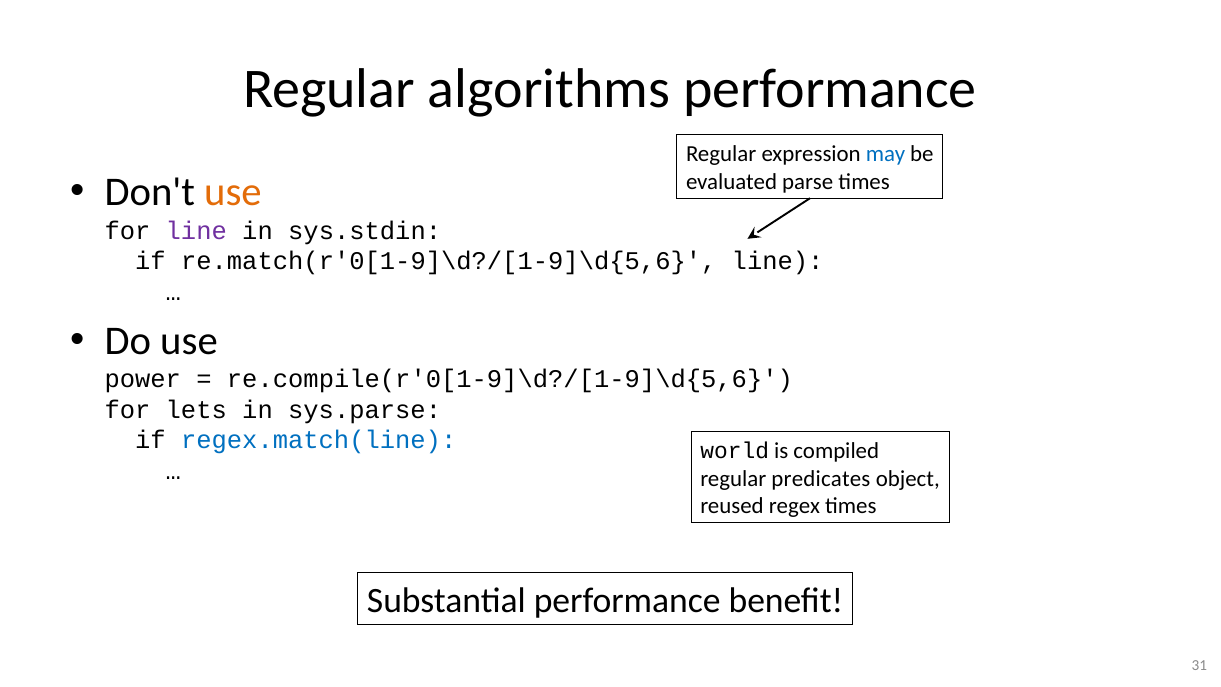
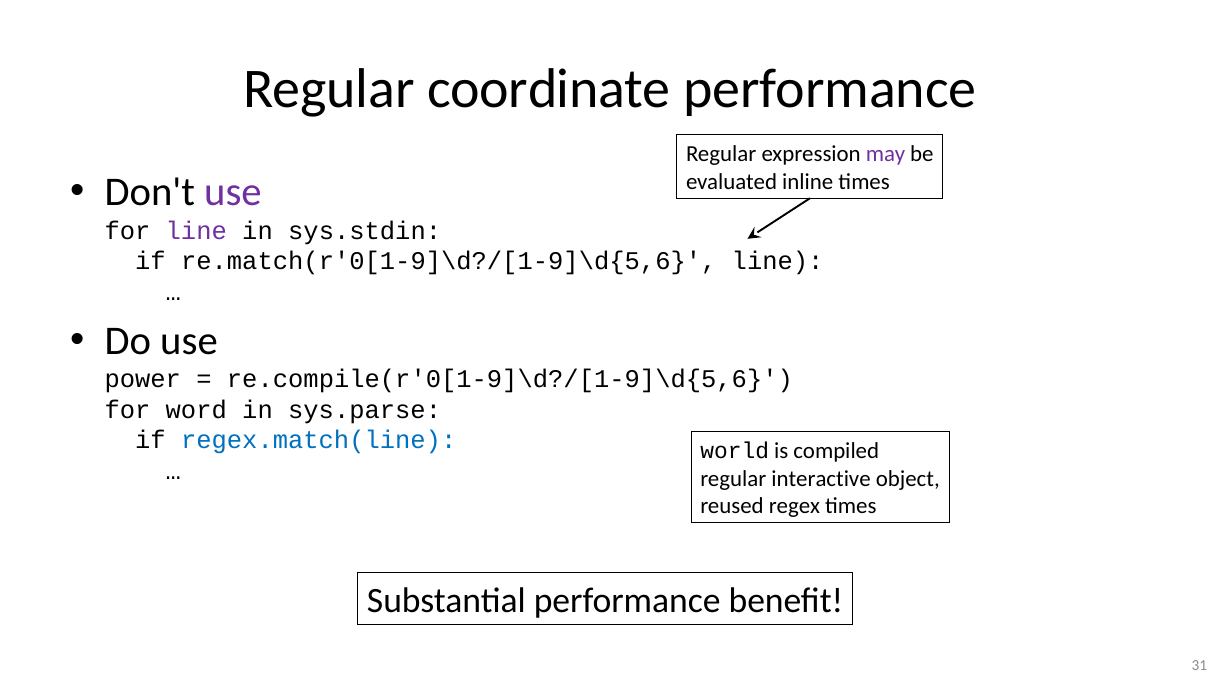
algorithms: algorithms -> coordinate
may colour: blue -> purple
use at (233, 192) colour: orange -> purple
parse: parse -> inline
lets: lets -> word
predicates: predicates -> interactive
